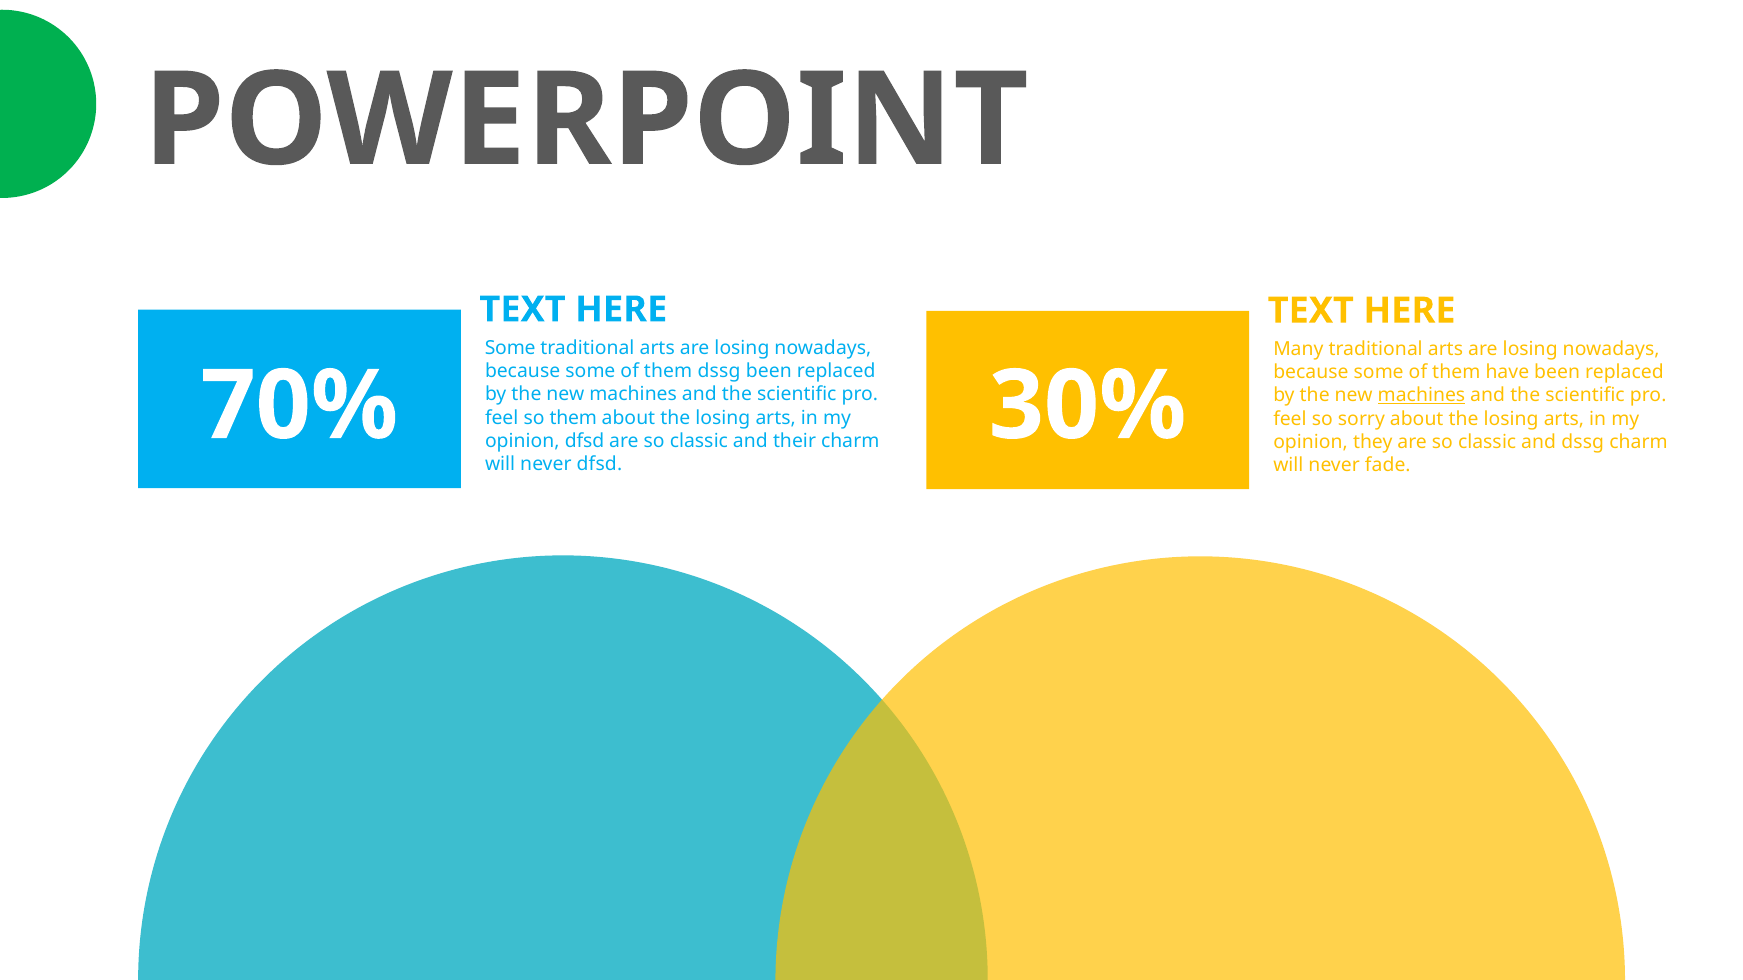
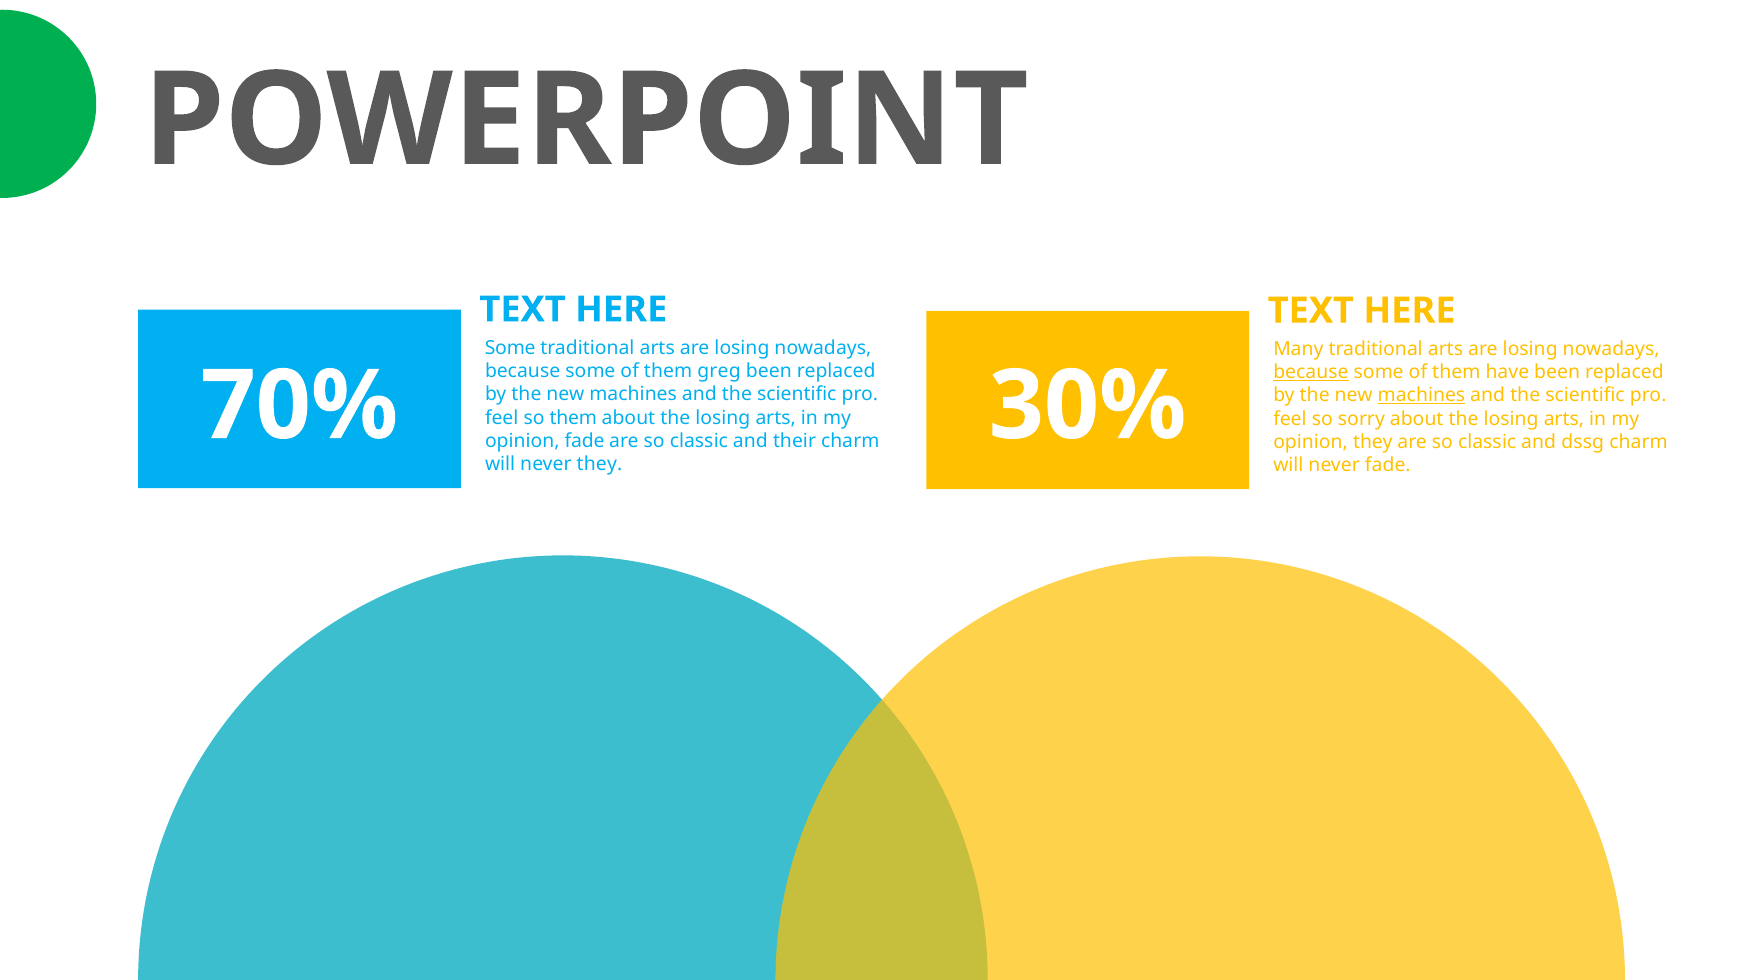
them dssg: dssg -> greg
because at (1311, 373) underline: none -> present
opinion dfsd: dfsd -> fade
never dfsd: dfsd -> they
